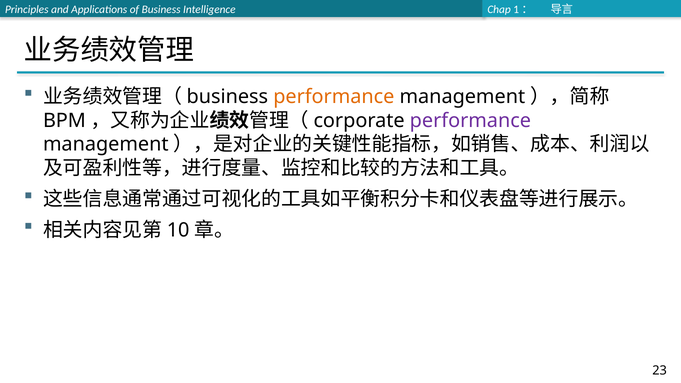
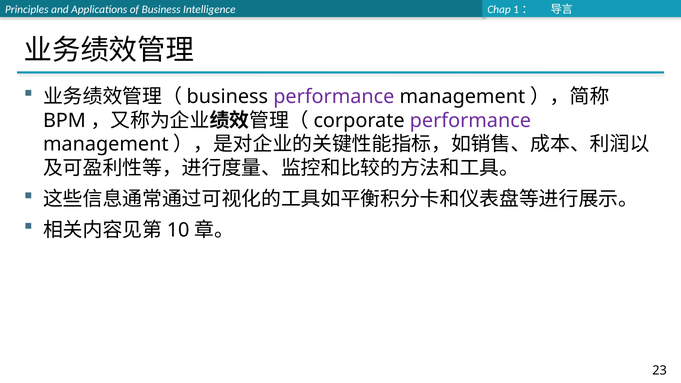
performance at (334, 97) colour: orange -> purple
